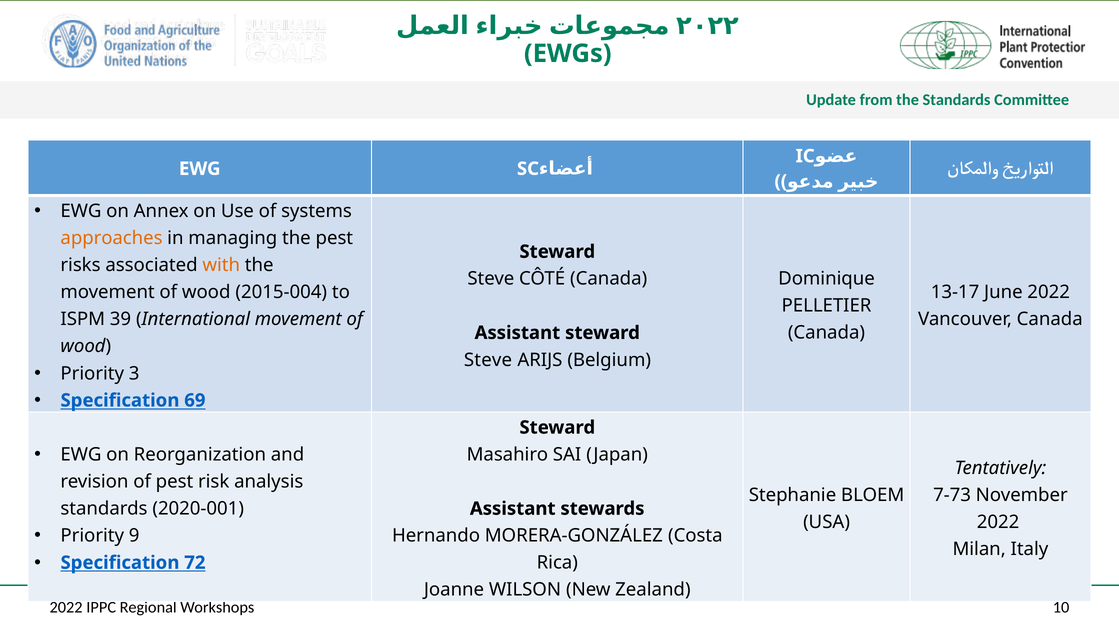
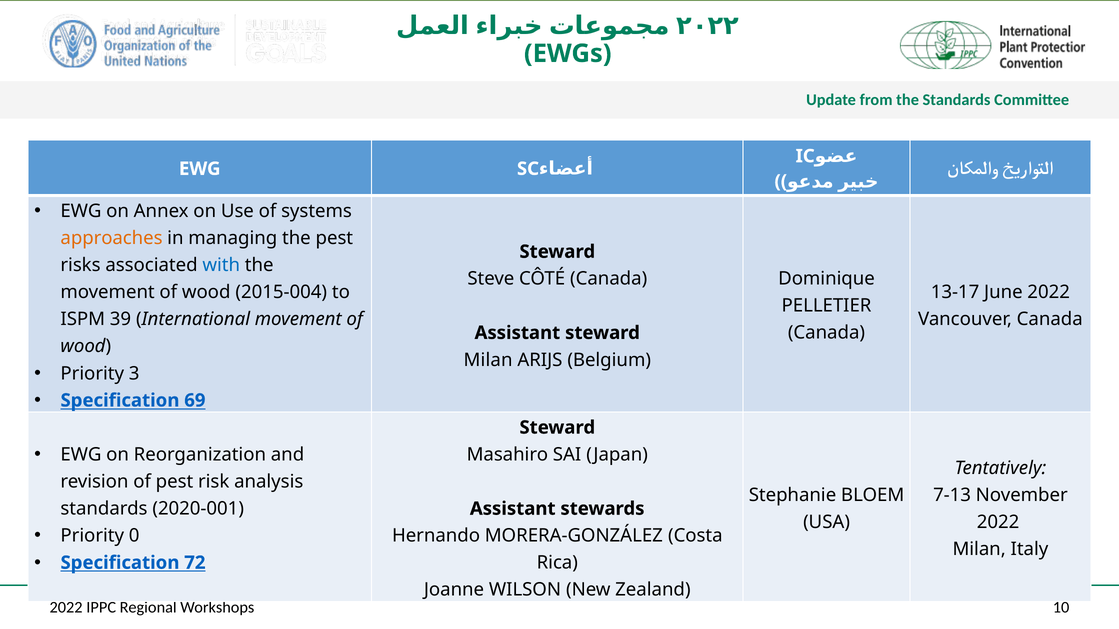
with colour: orange -> blue
Steve at (488, 360): Steve -> Milan
7-73: 7-73 -> 7-13
9: 9 -> 0
